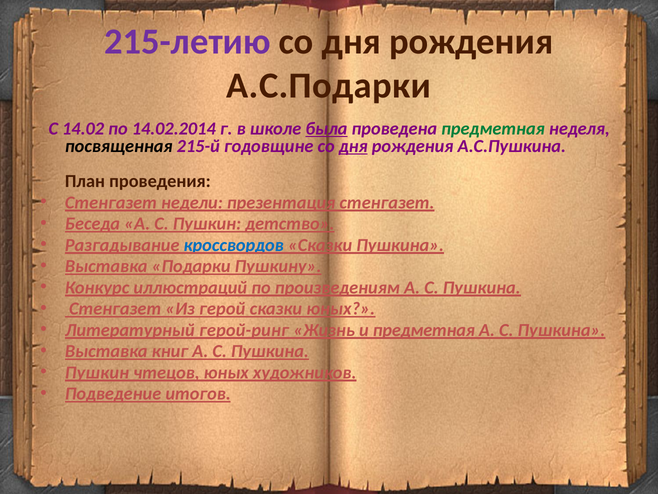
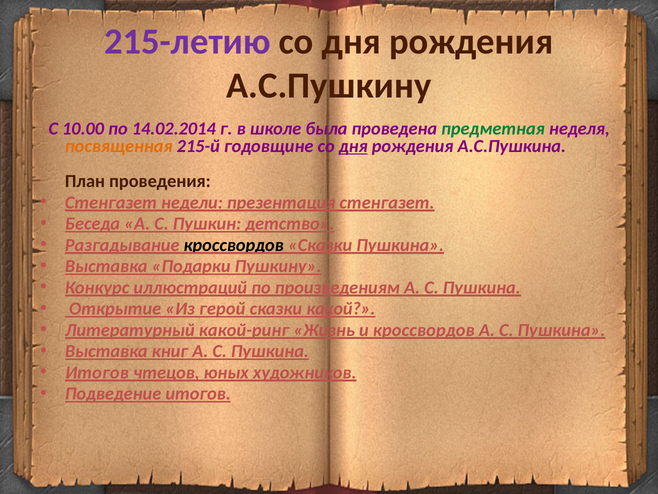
А.С.Подарки: А.С.Подарки -> А.С.Пушкину
14.02: 14.02 -> 10.00
была underline: present -> none
посвященная colour: black -> orange
кроссвордов at (234, 245) colour: blue -> black
Стенгазет at (115, 308): Стенгазет -> Открытие
сказки юных: юных -> какой
герой-ринг: герой-ринг -> какой-ринг
и предметная: предметная -> кроссвордов
Пушкин at (97, 372): Пушкин -> Итогов
